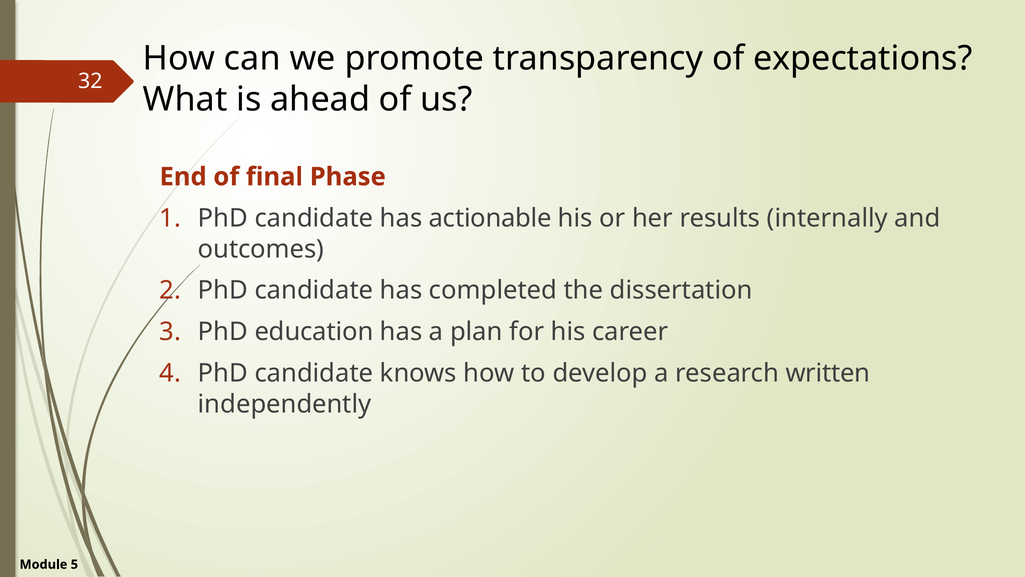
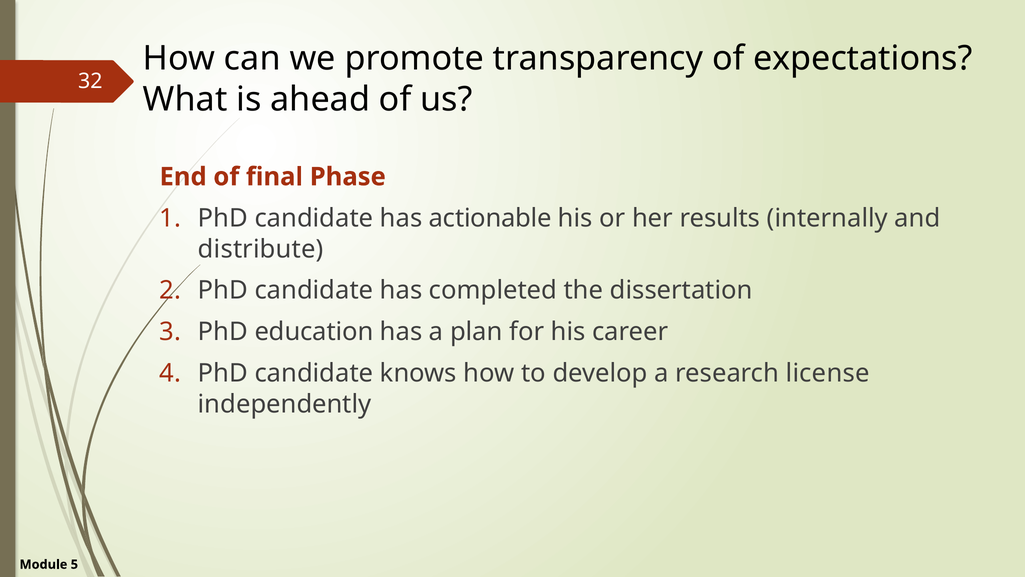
outcomes: outcomes -> distribute
written: written -> license
